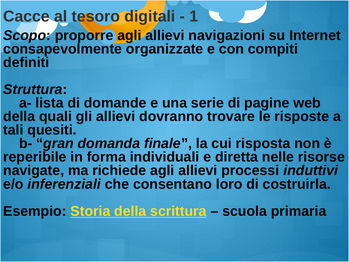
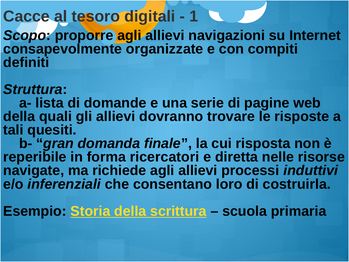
individuali: individuali -> ricercatori
